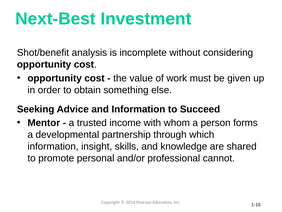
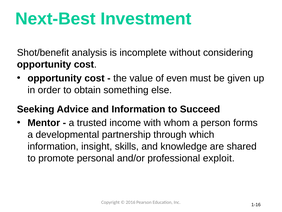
work: work -> even
cannot: cannot -> exploit
